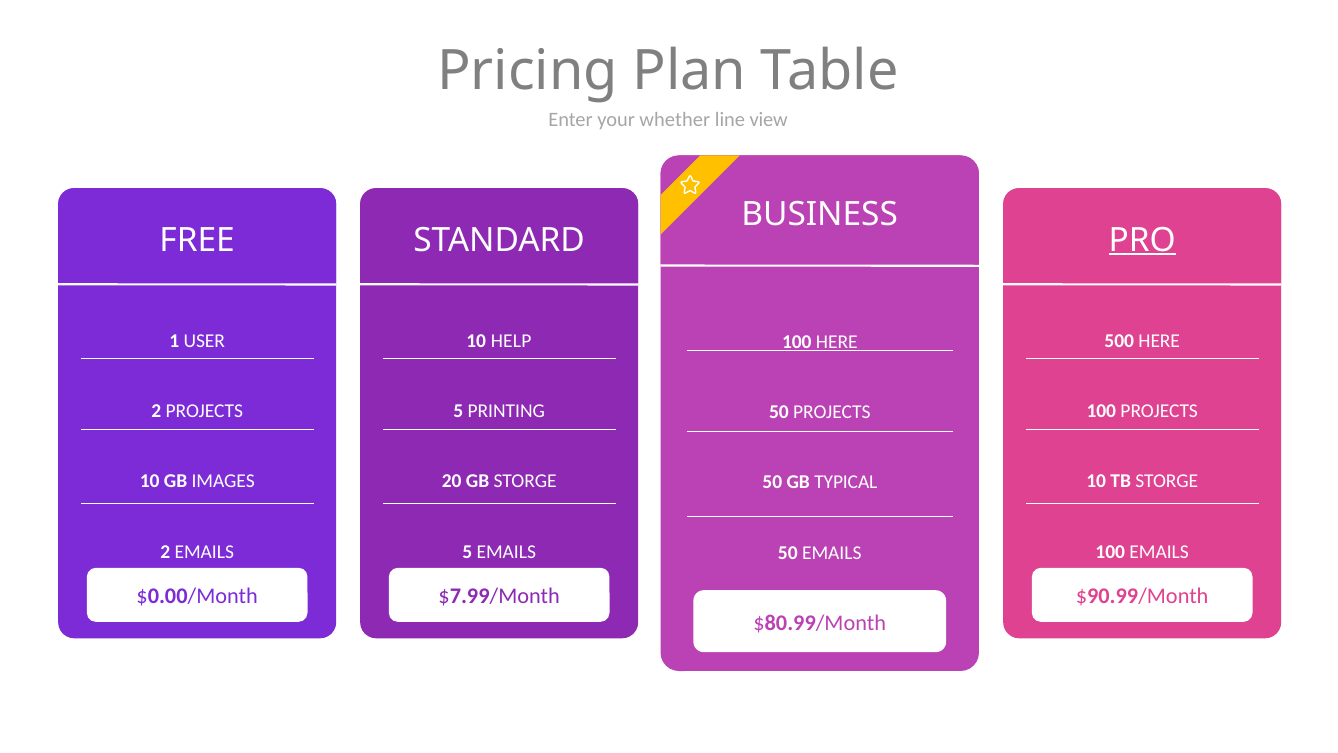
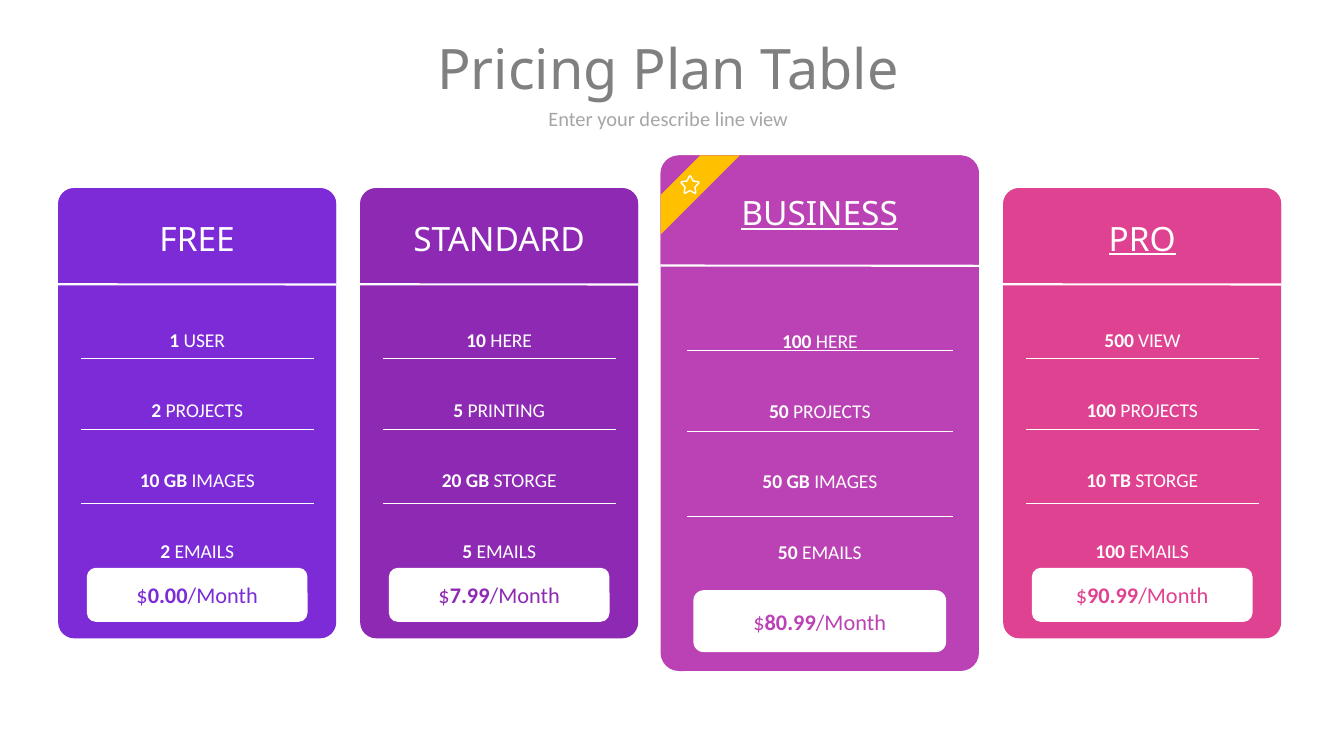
whether: whether -> describe
BUSINESS underline: none -> present
10 HELP: HELP -> HERE
500 HERE: HERE -> VIEW
50 GB TYPICAL: TYPICAL -> IMAGES
